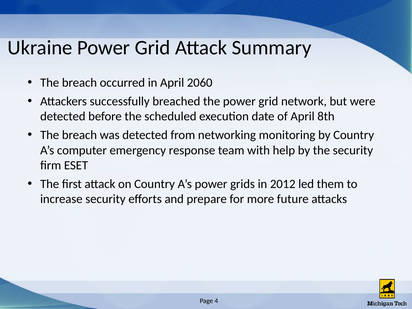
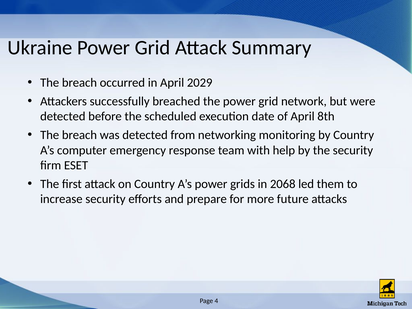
2060: 2060 -> 2029
2012: 2012 -> 2068
